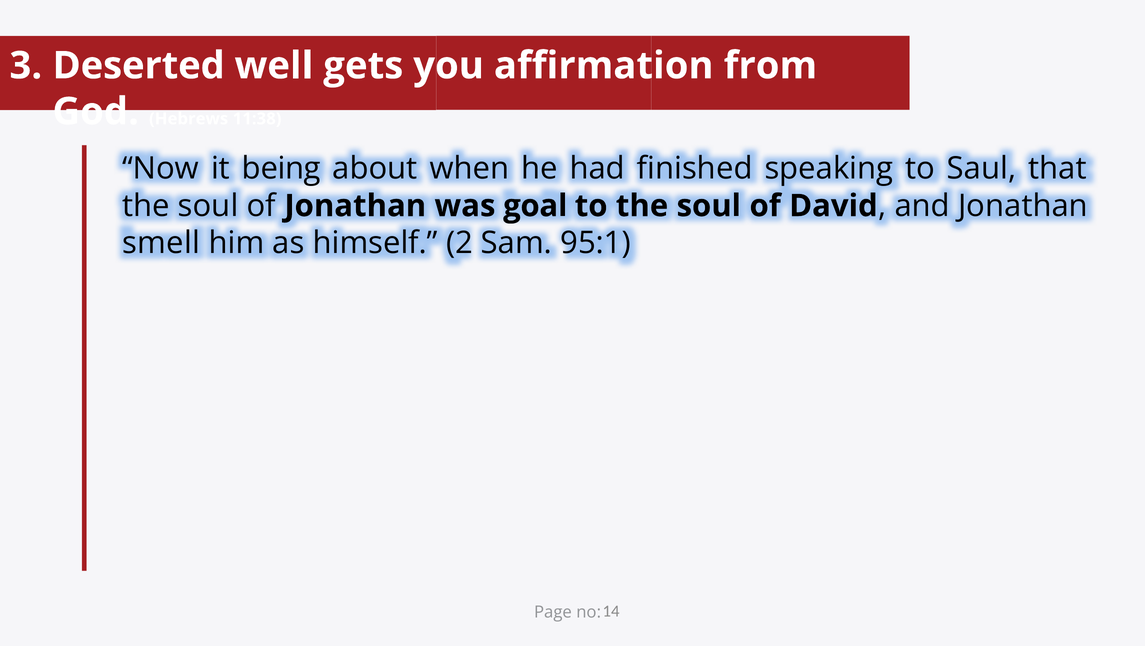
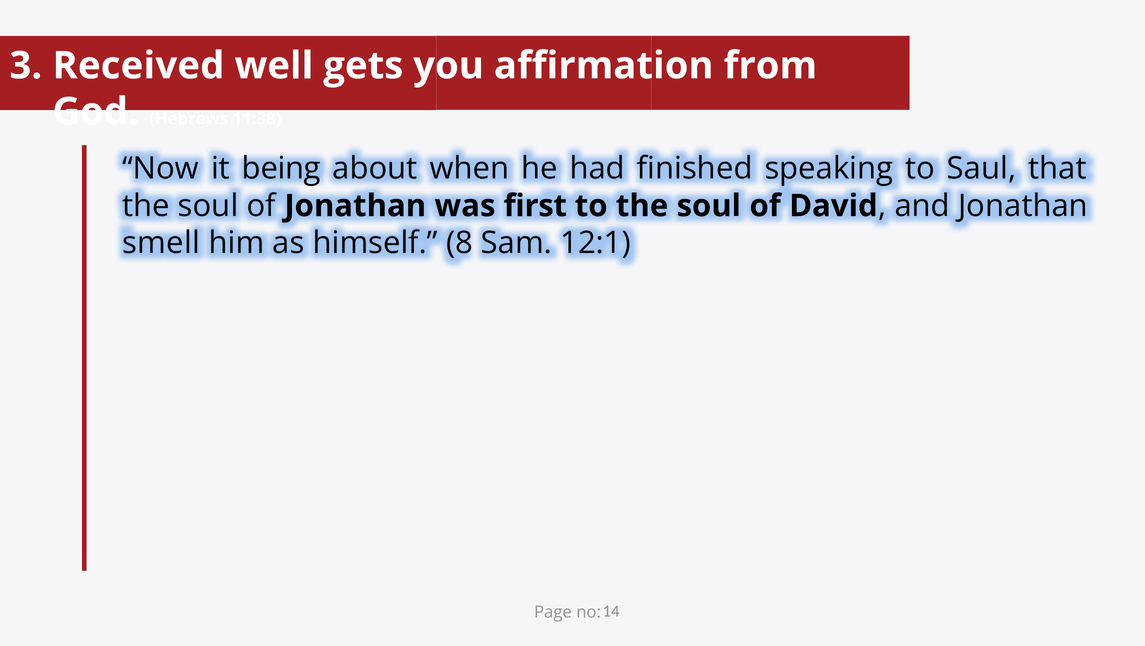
Deserted: Deserted -> Received
goal: goal -> first
himself 2: 2 -> 8
95:1: 95:1 -> 12:1
